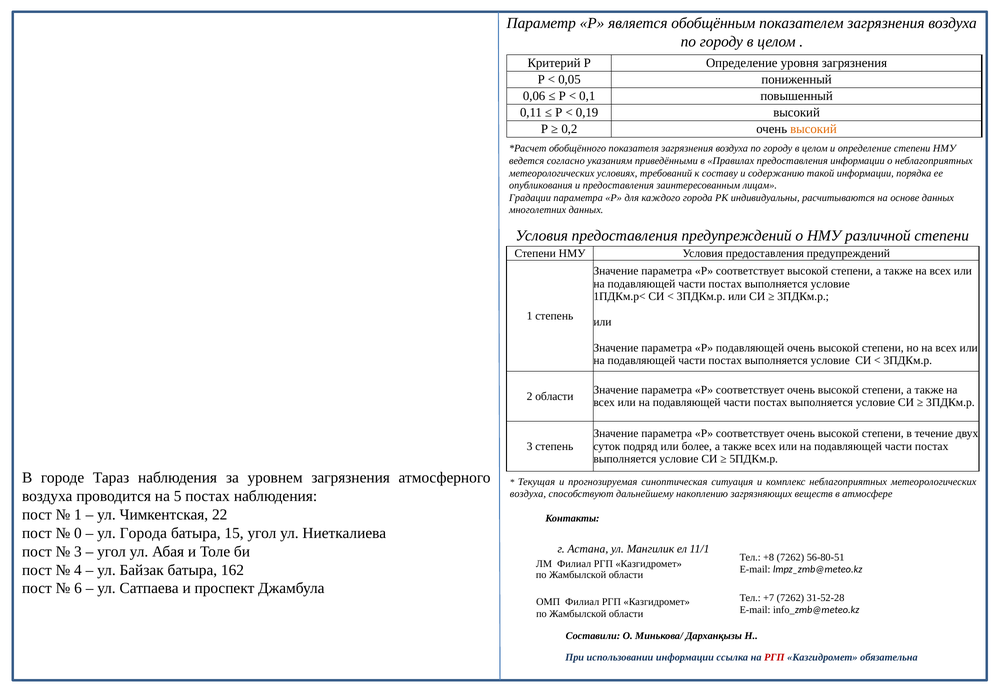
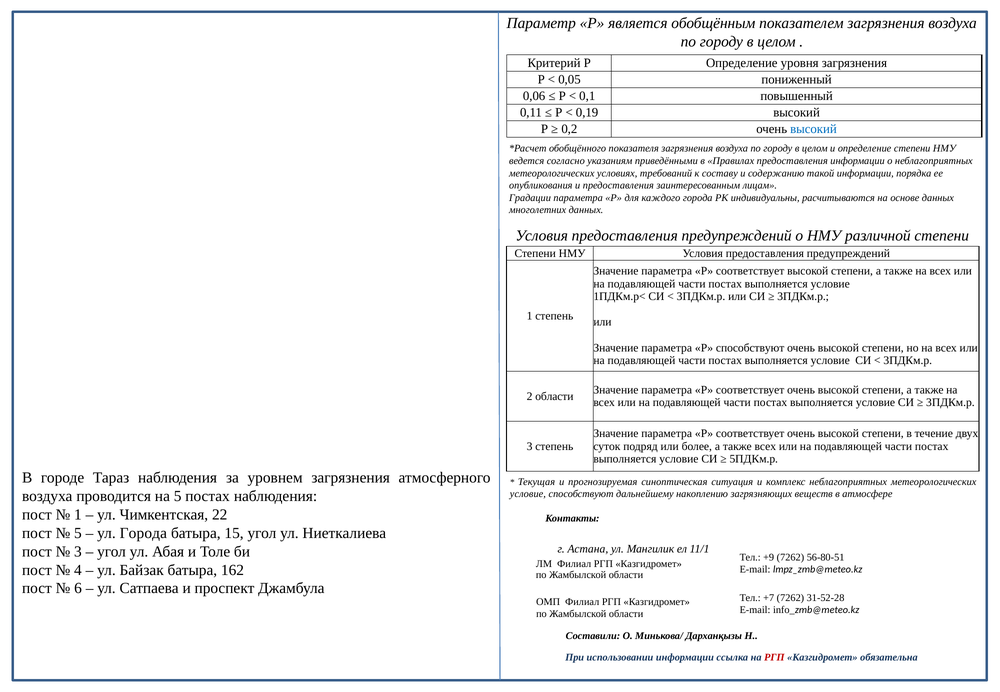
высокий at (813, 129) colour: orange -> blue
Р подавляющей: подавляющей -> способствуют
воздуха at (528, 494): воздуха -> условие
0 at (78, 533): 0 -> 5
+8: +8 -> +9
